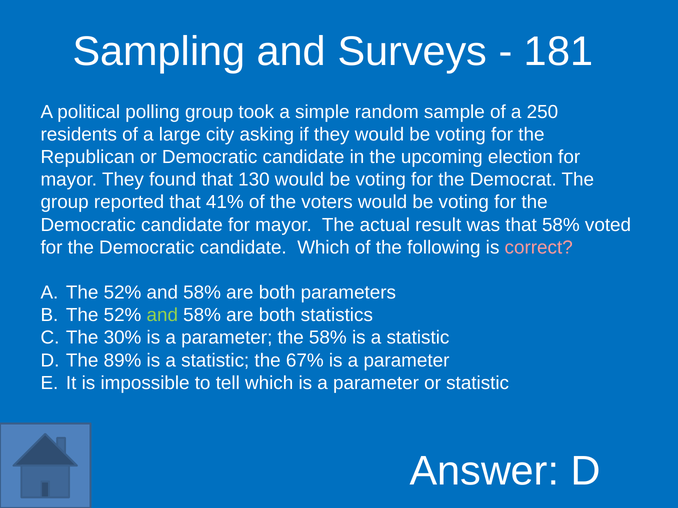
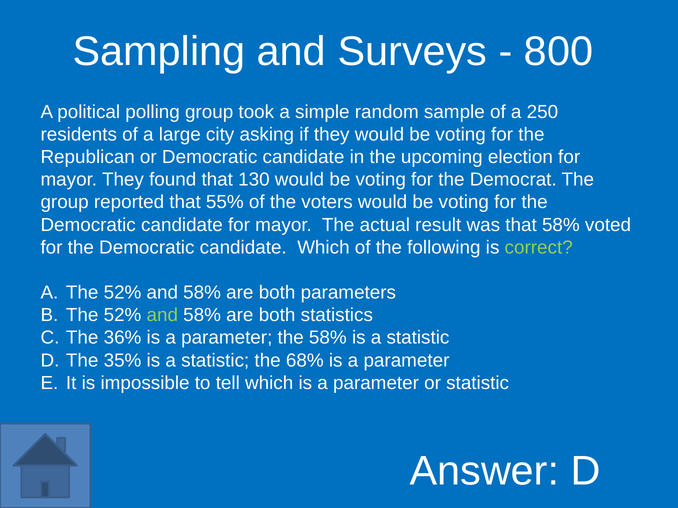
181: 181 -> 800
41%: 41% -> 55%
correct colour: pink -> light green
30%: 30% -> 36%
89%: 89% -> 35%
67%: 67% -> 68%
